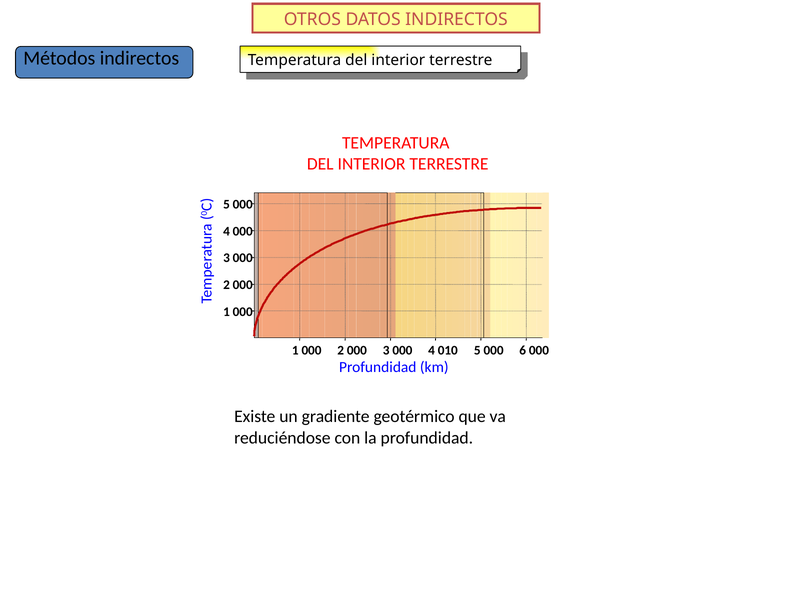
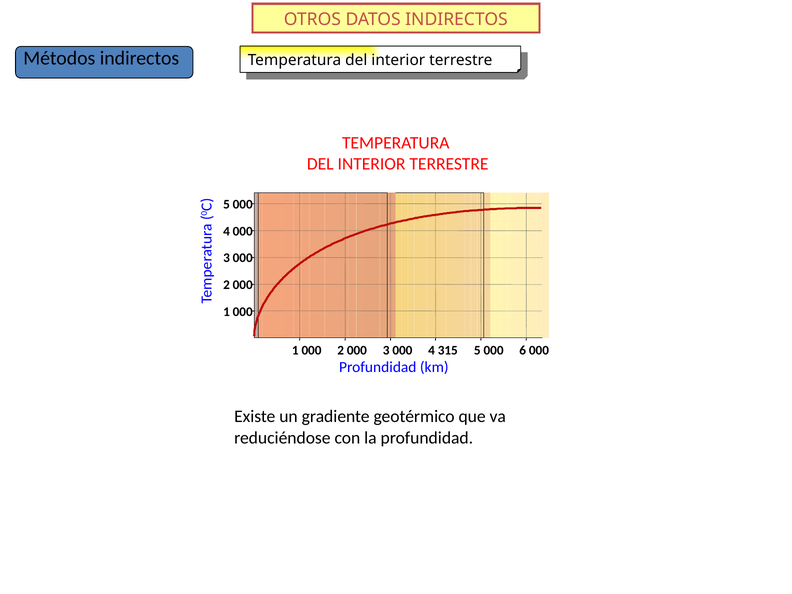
010: 010 -> 315
